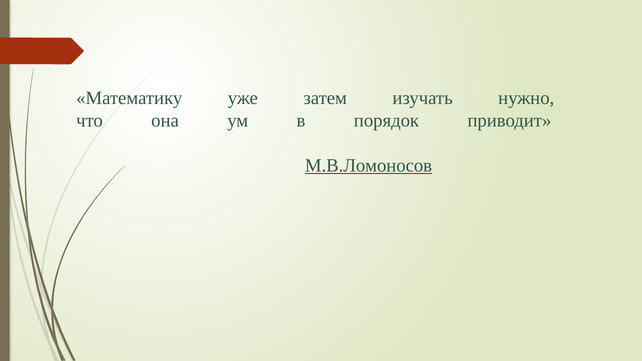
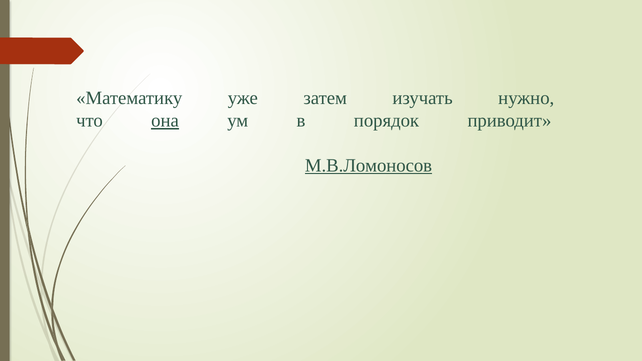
она underline: none -> present
